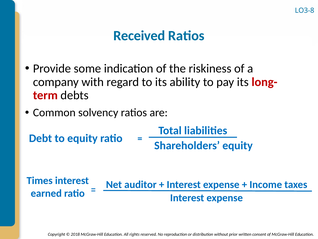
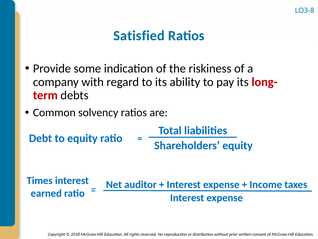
Received: Received -> Satisfied
